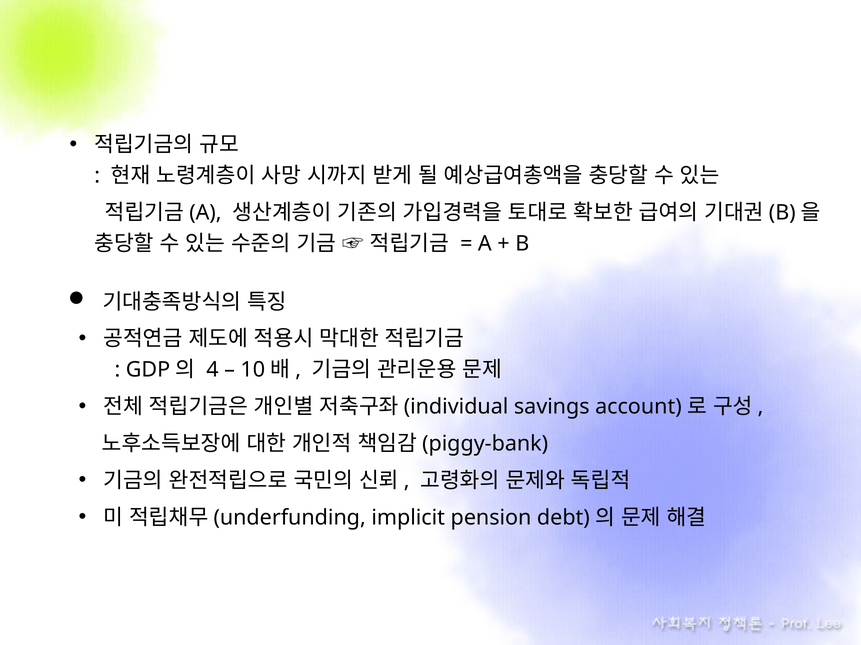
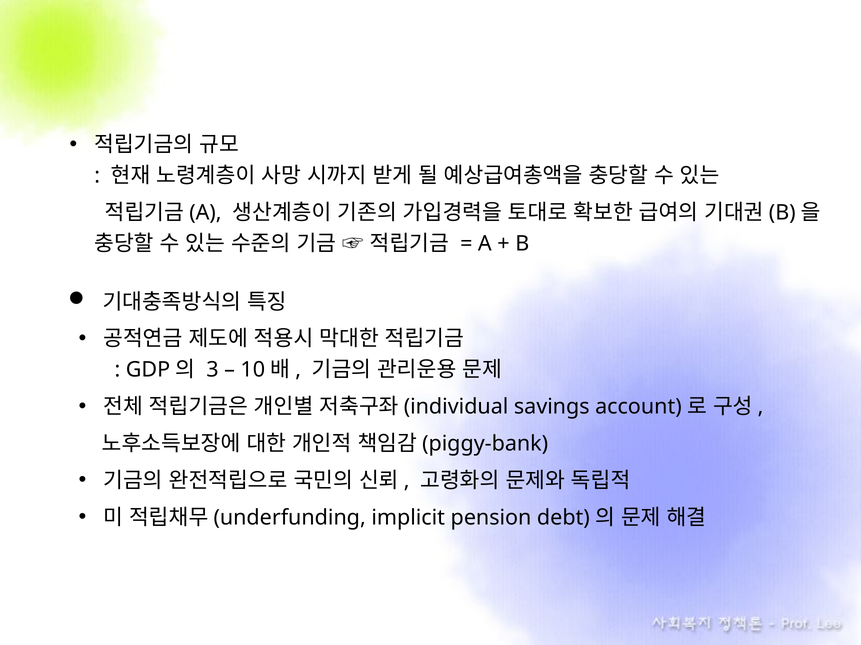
4: 4 -> 3
